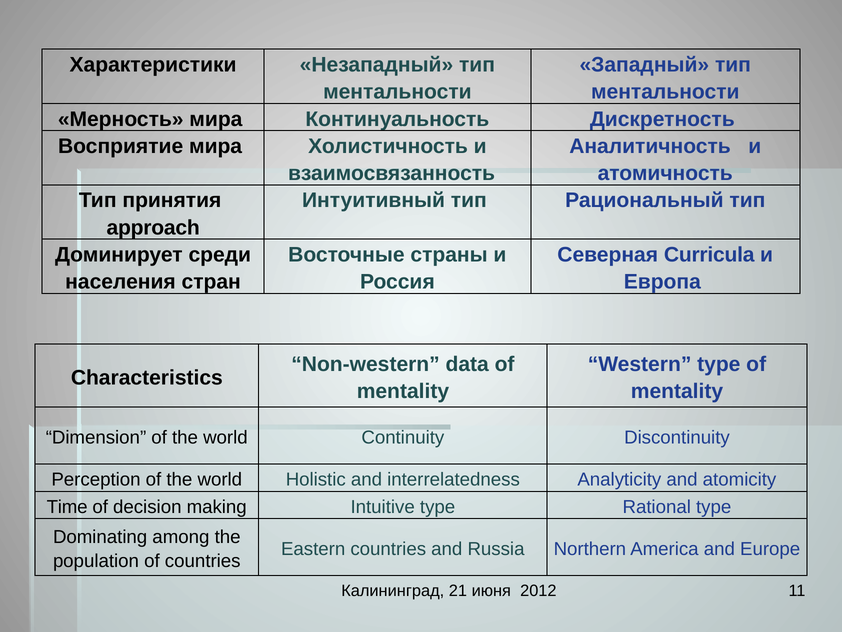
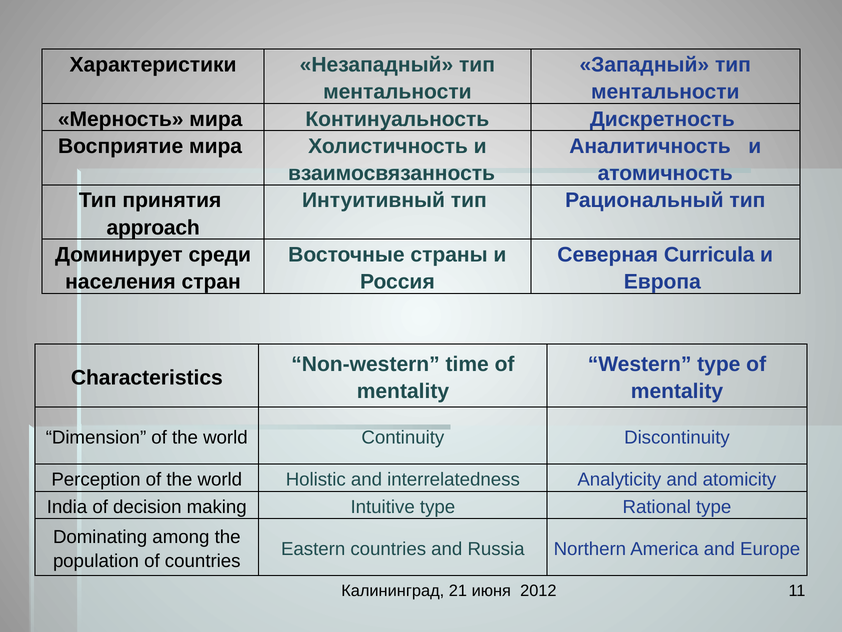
data: data -> time
Time: Time -> India
